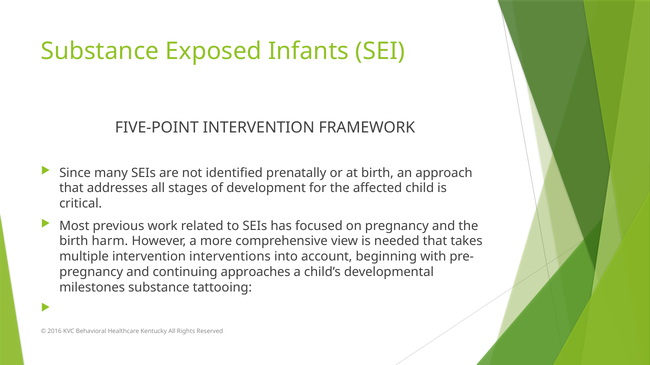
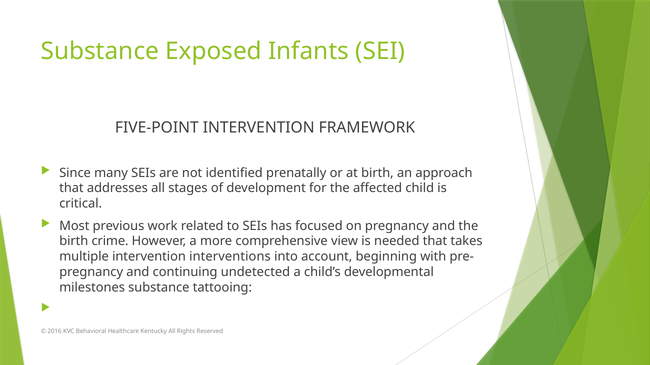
harm: harm -> crime
approaches: approaches -> undetected
